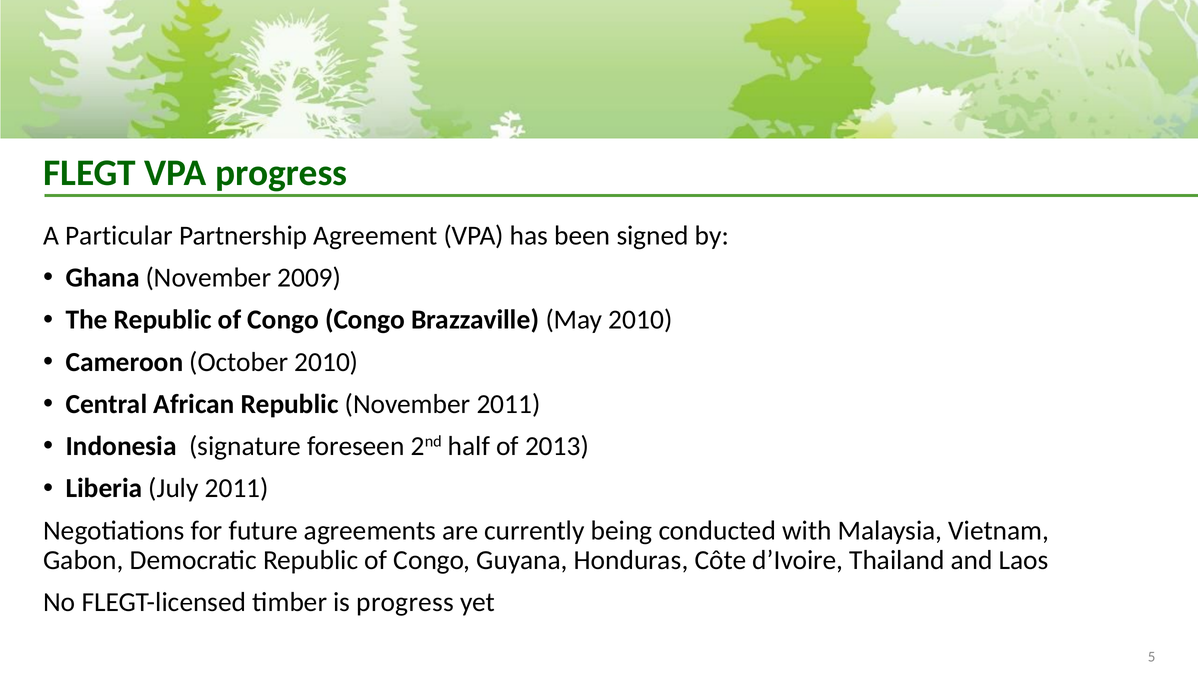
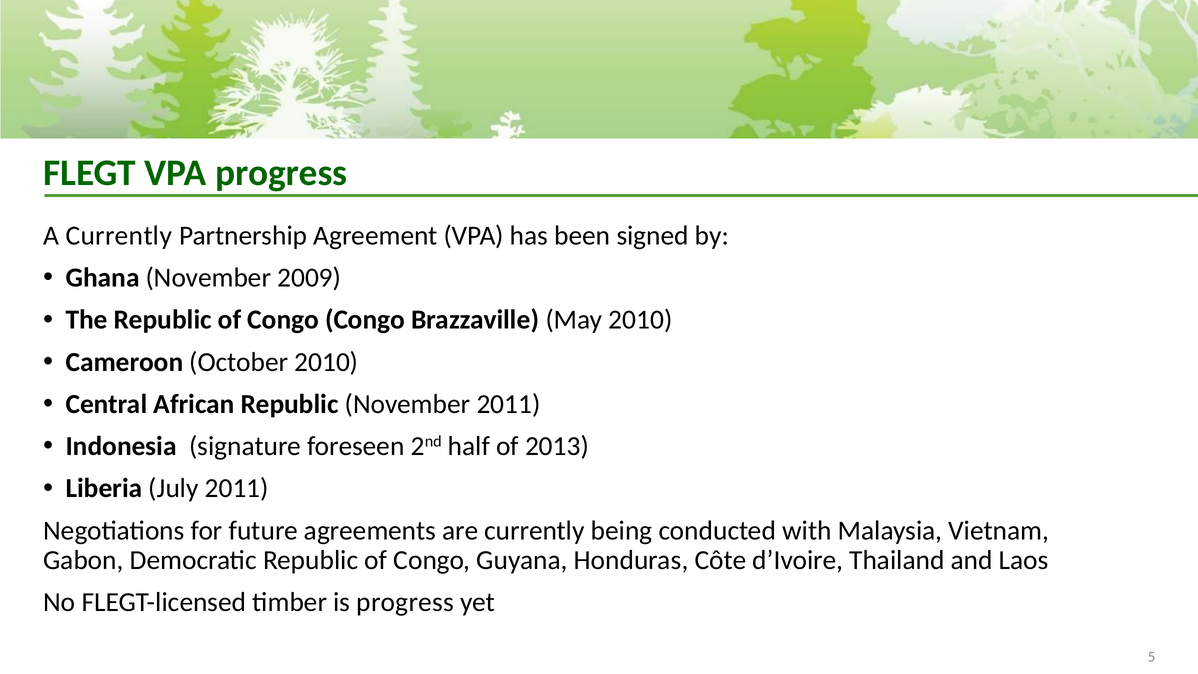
A Particular: Particular -> Currently
